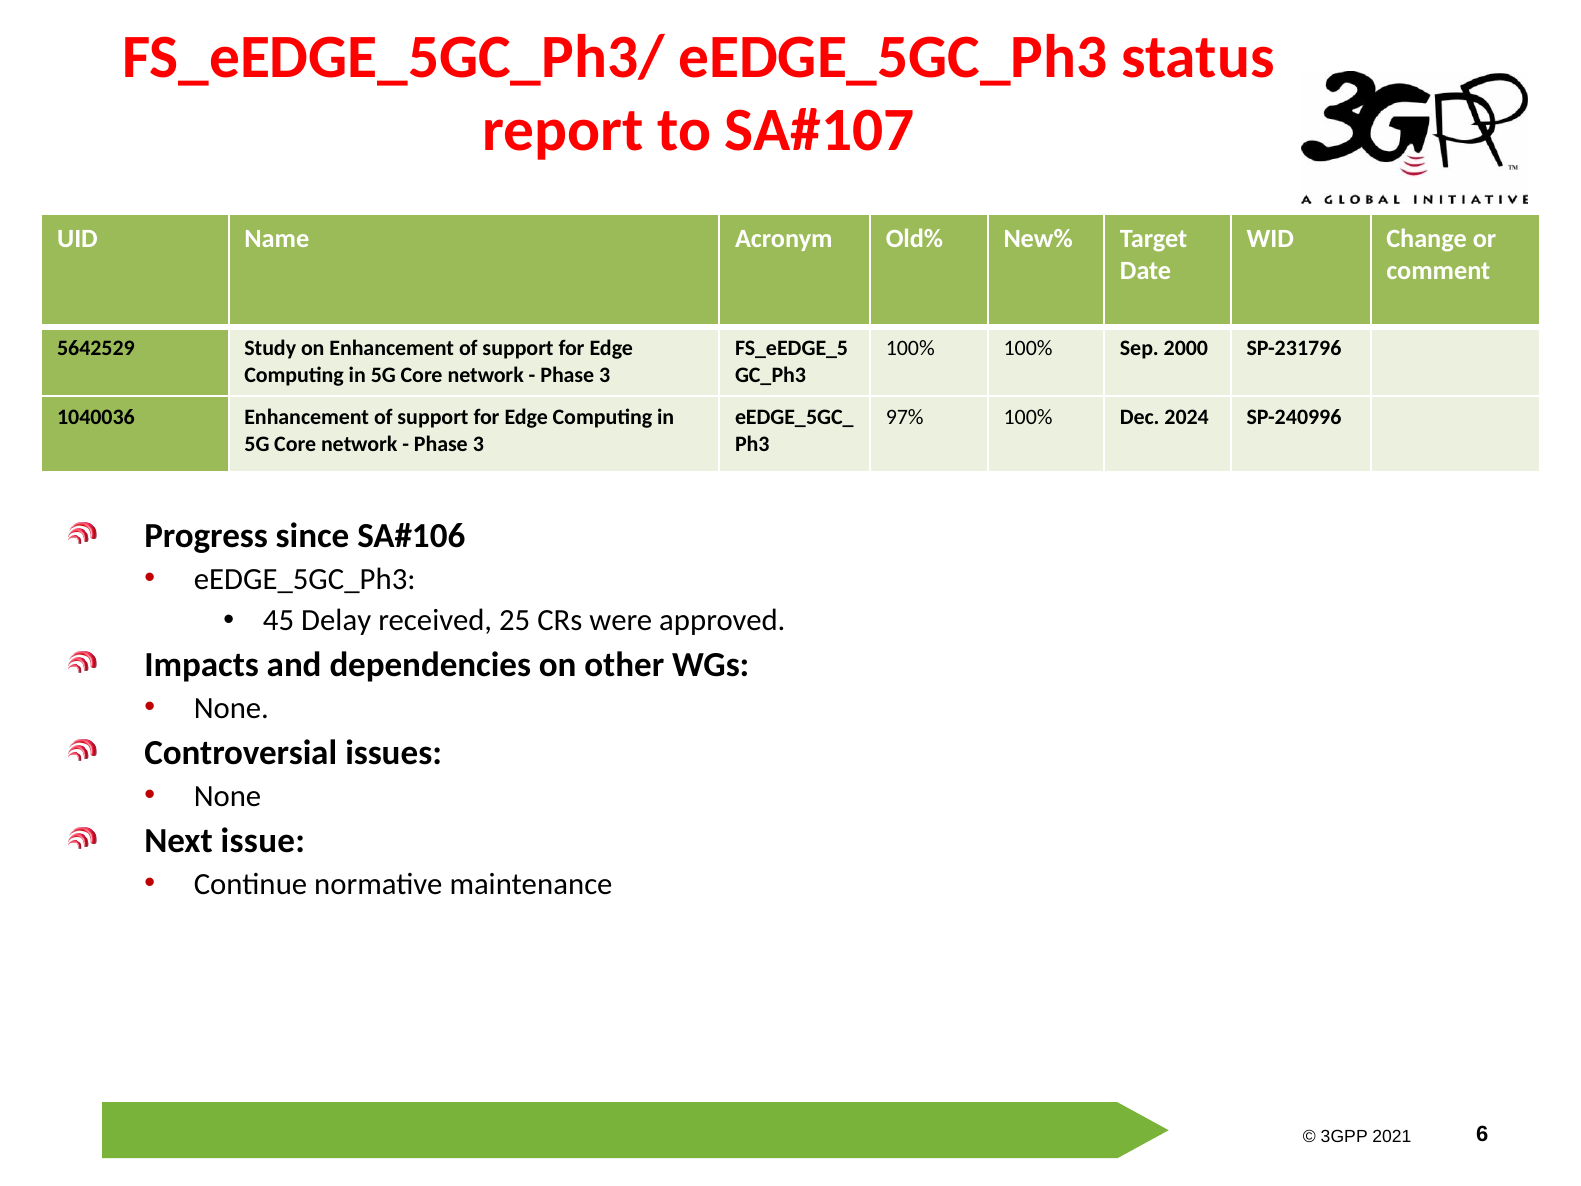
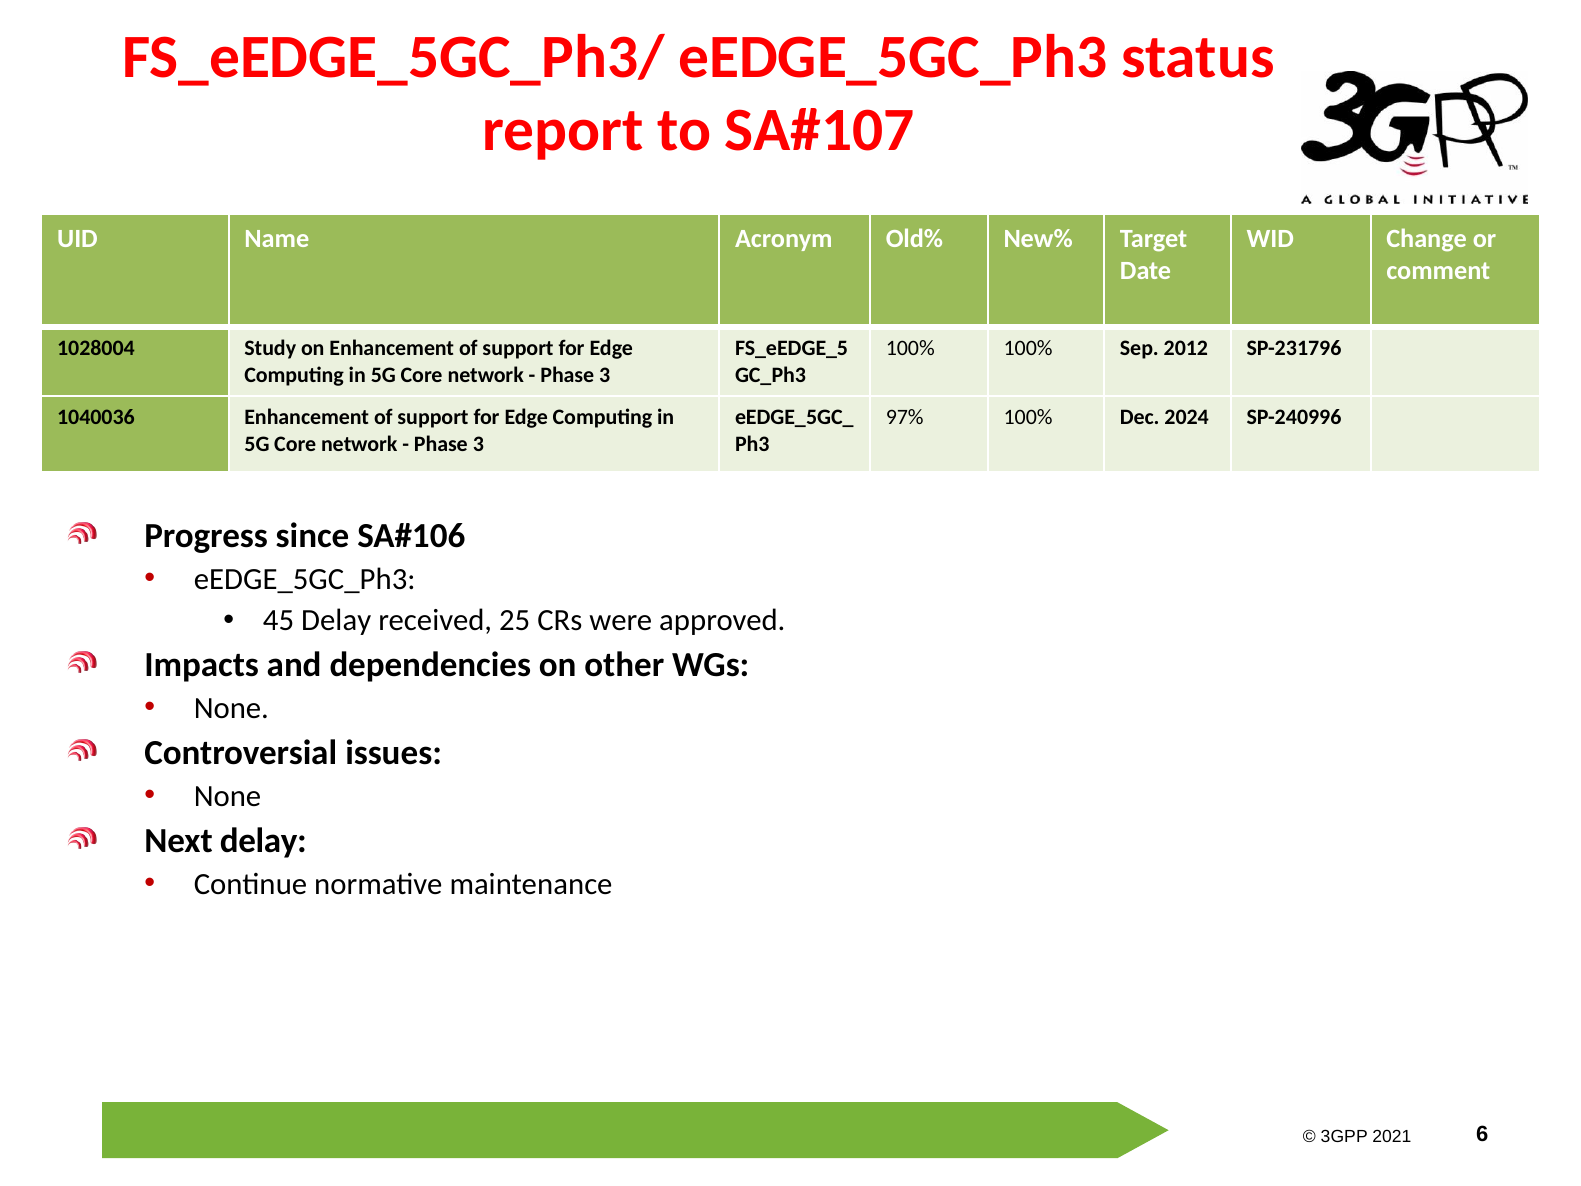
5642529: 5642529 -> 1028004
Sep 2000: 2000 -> 2012
Next issue: issue -> delay
